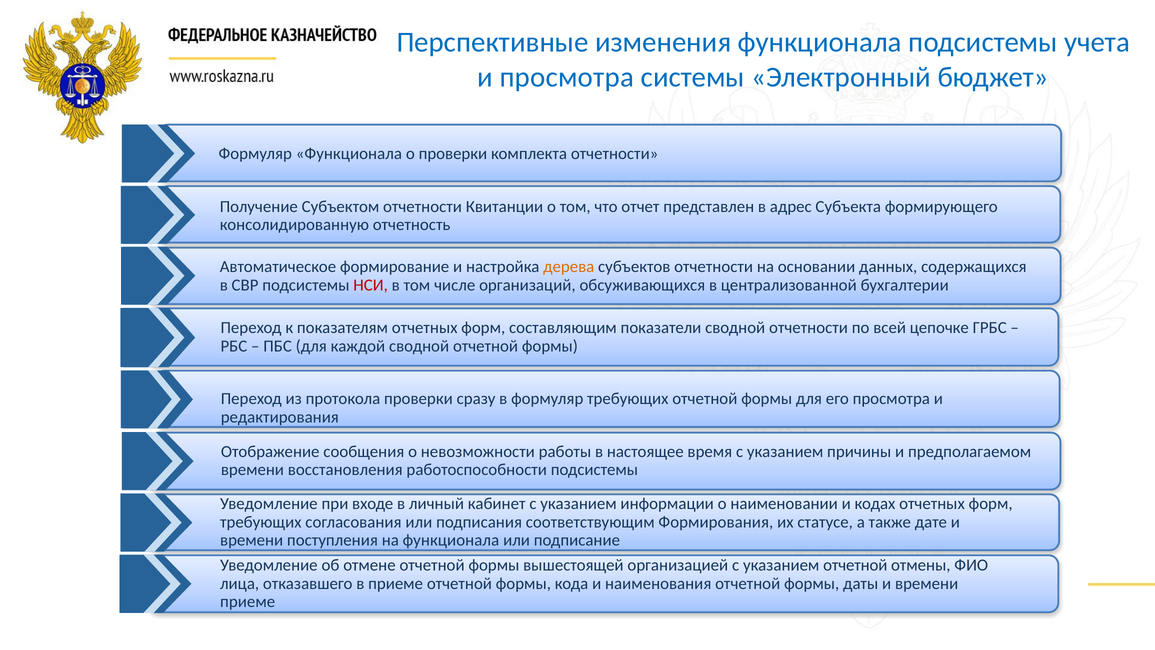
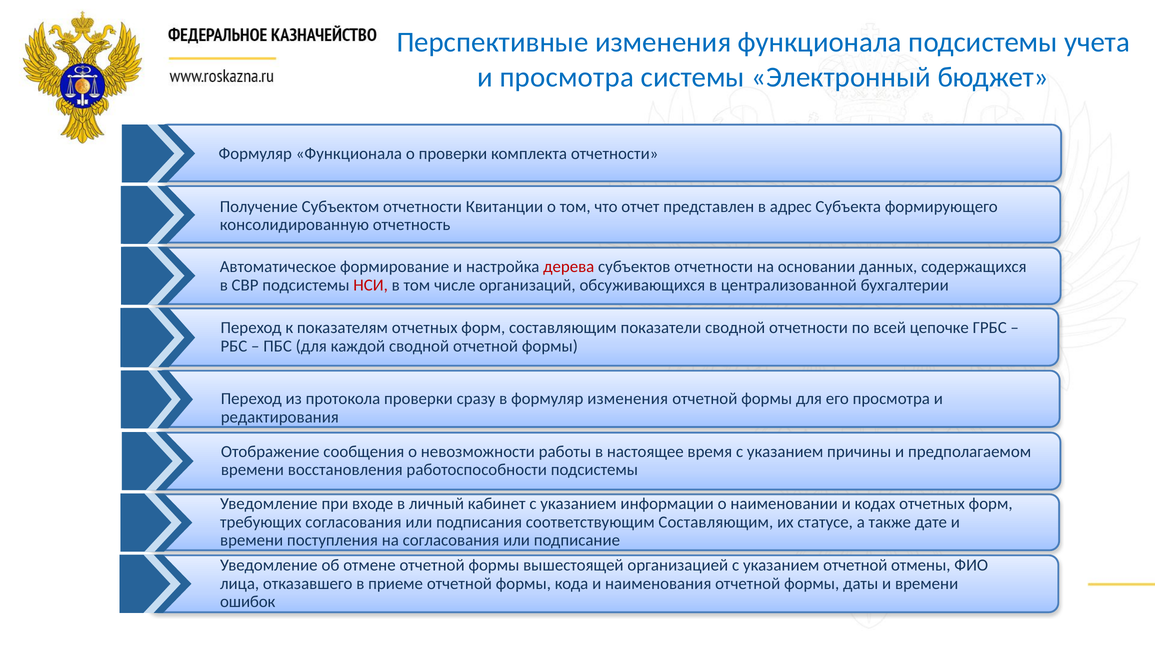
дерева colour: orange -> red
формуляр требующих: требующих -> изменения
соответствующим Формирования: Формирования -> Составляющим
на функционала: функционала -> согласования
приеме at (248, 602): приеме -> ошибок
